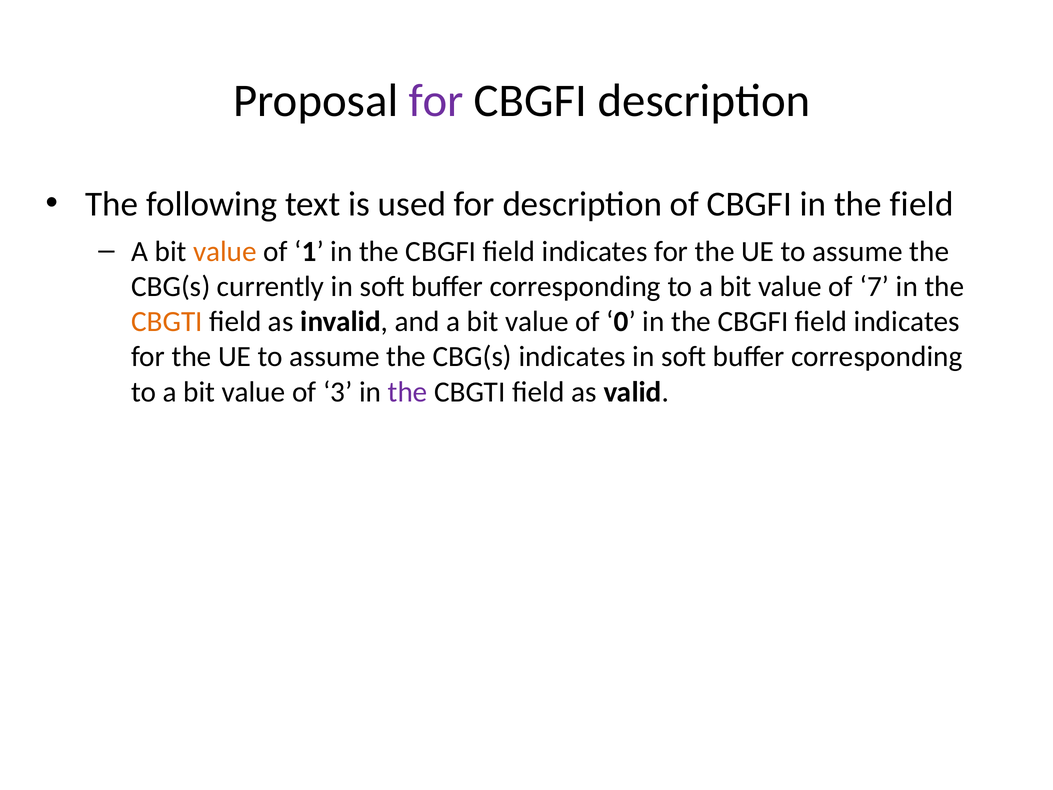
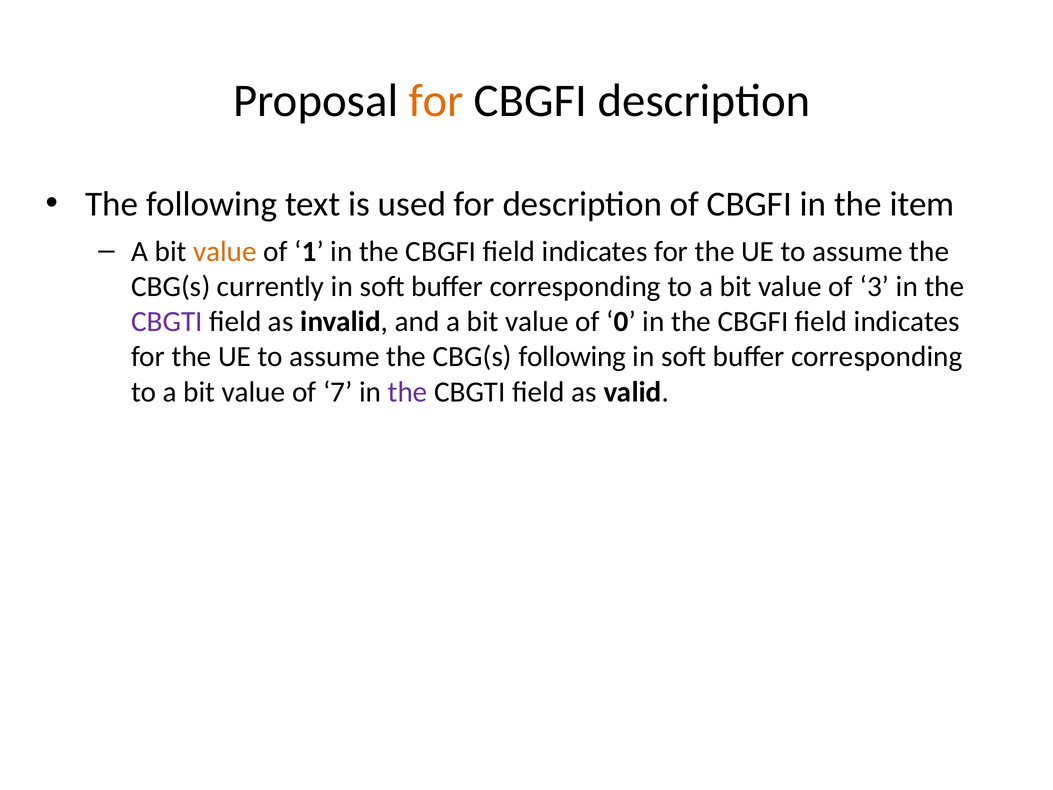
for at (436, 101) colour: purple -> orange
the field: field -> item
7: 7 -> 3
CBGTI at (167, 321) colour: orange -> purple
CBG(s indicates: indicates -> following
3: 3 -> 7
